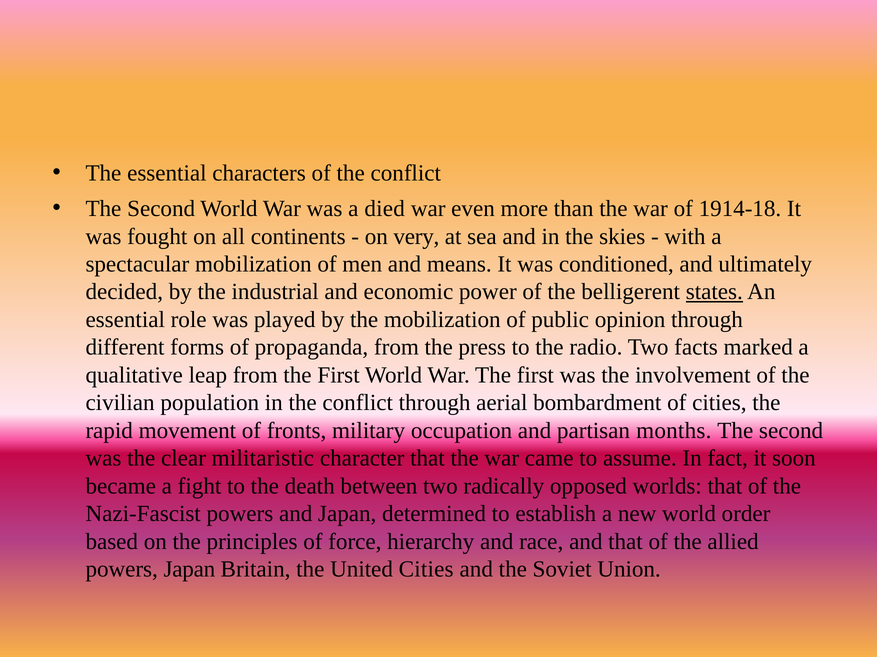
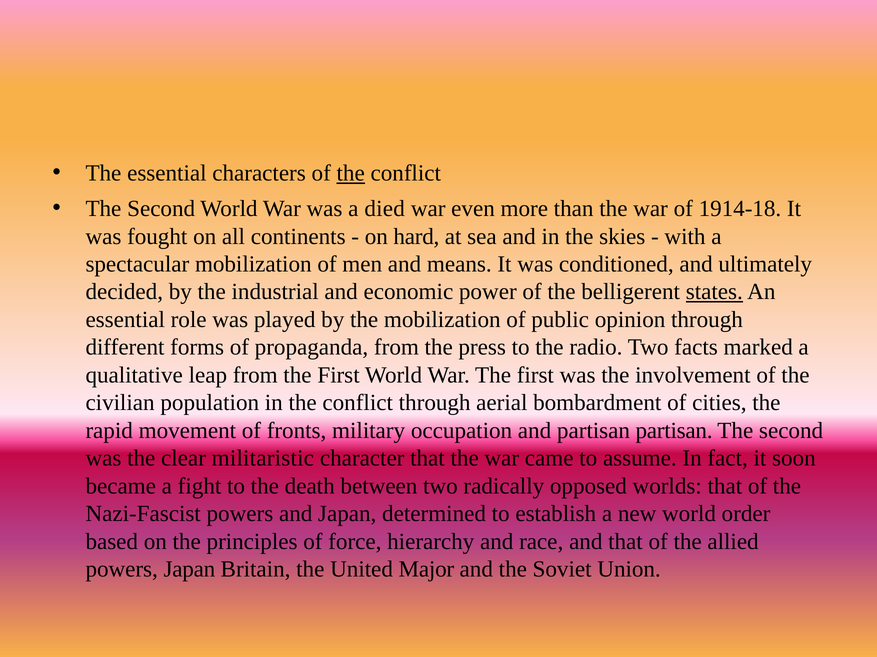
the at (351, 173) underline: none -> present
very: very -> hard
partisan months: months -> partisan
United Cities: Cities -> Major
